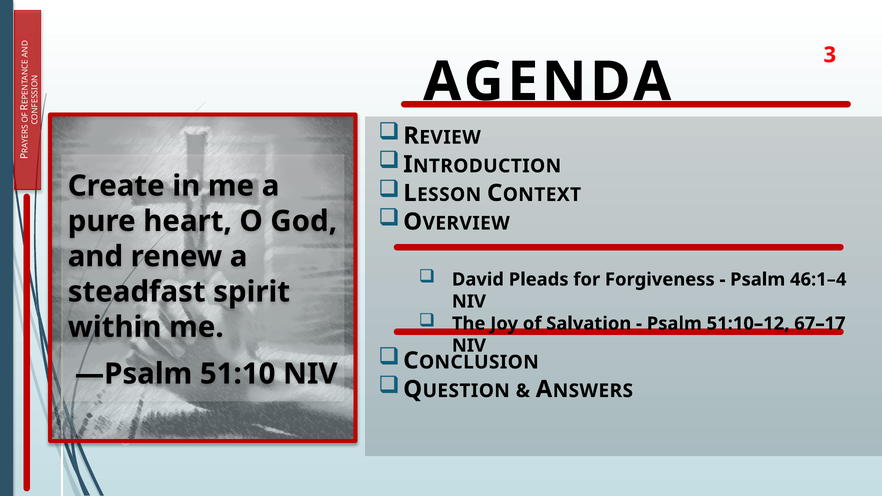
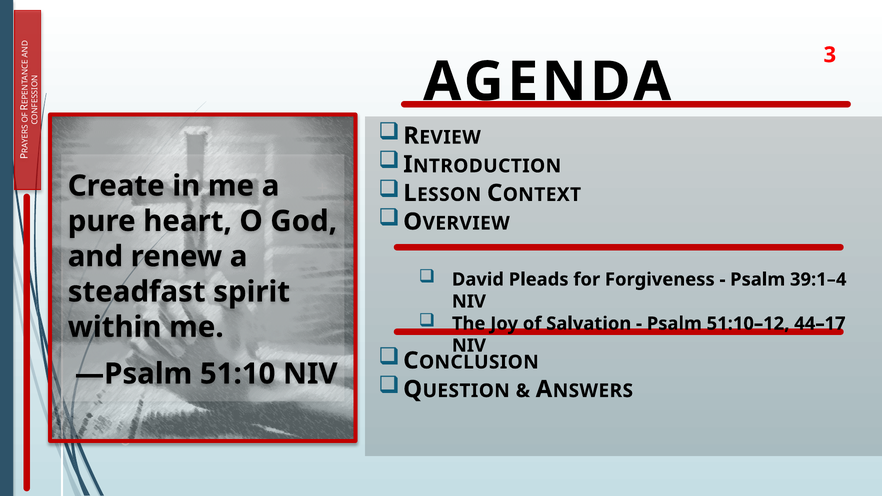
46:1–4: 46:1–4 -> 39:1–4
67–17: 67–17 -> 44–17
